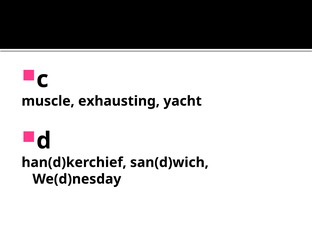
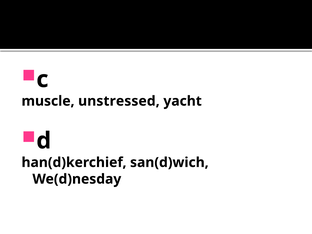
exhausting: exhausting -> unstressed
